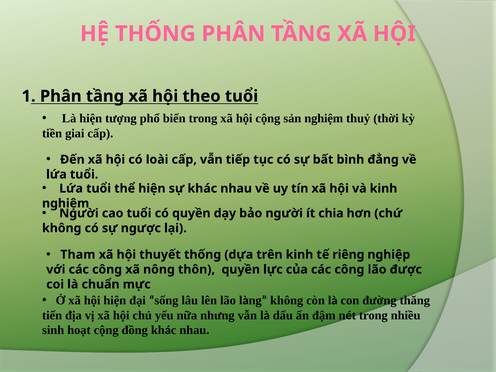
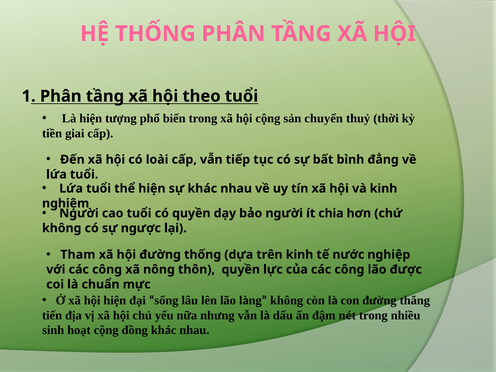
sản nghiệm: nghiệm -> chuyển
hội thuyết: thuyết -> đường
riêng: riêng -> nước
